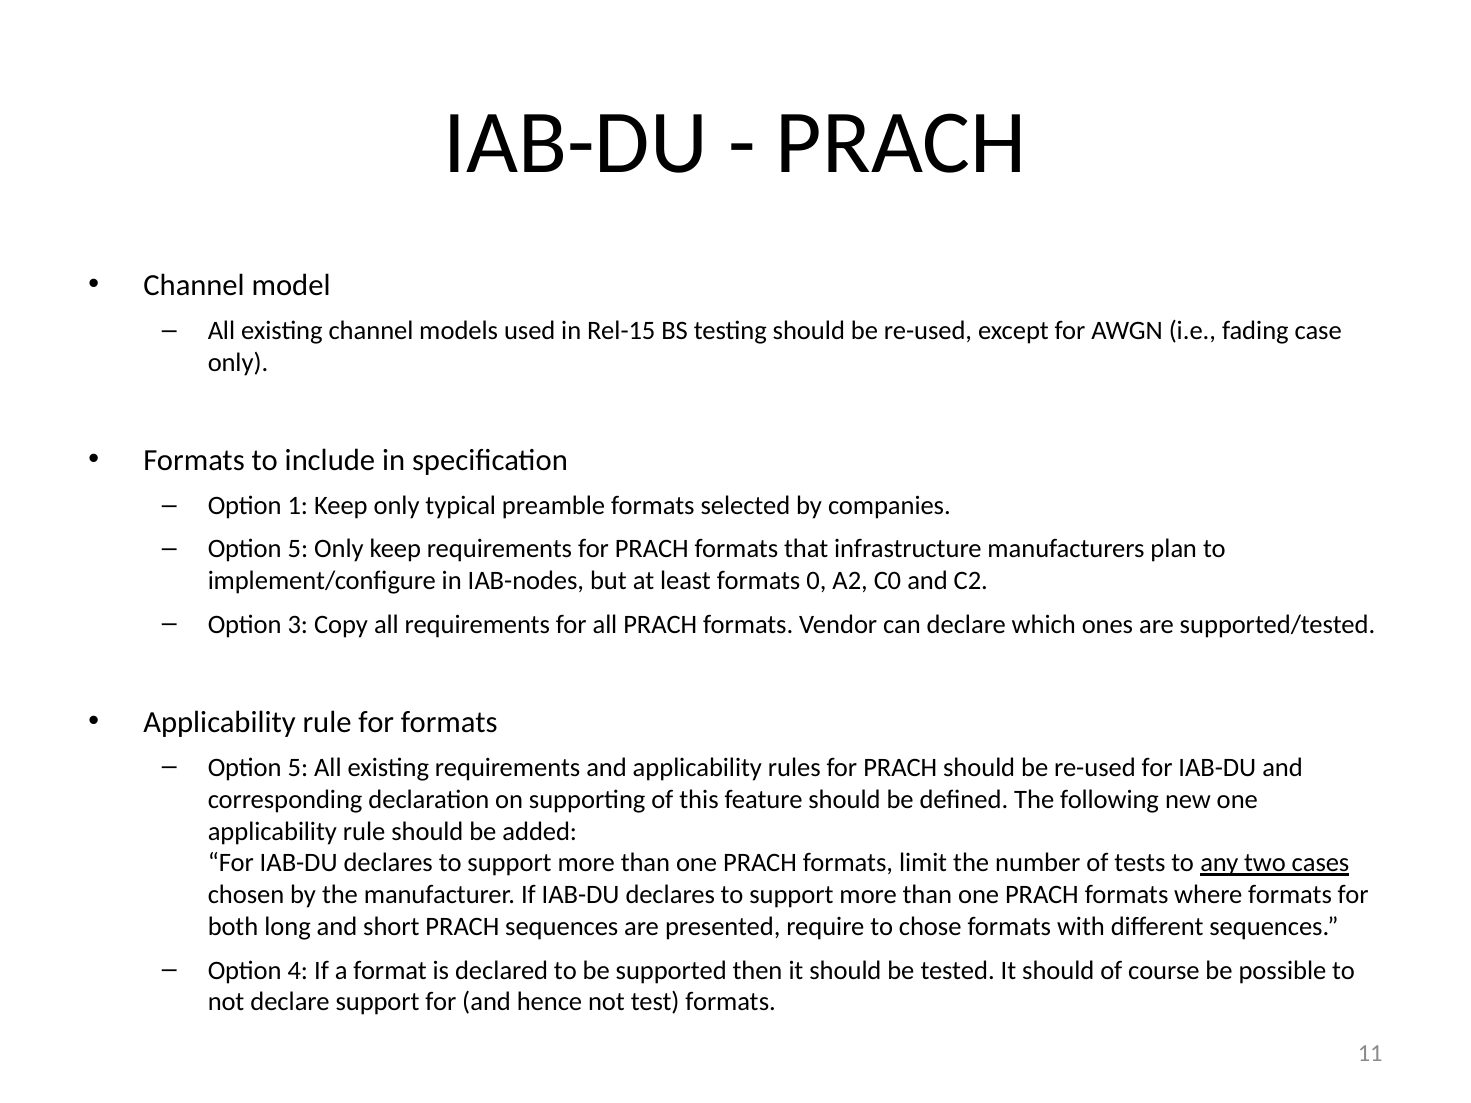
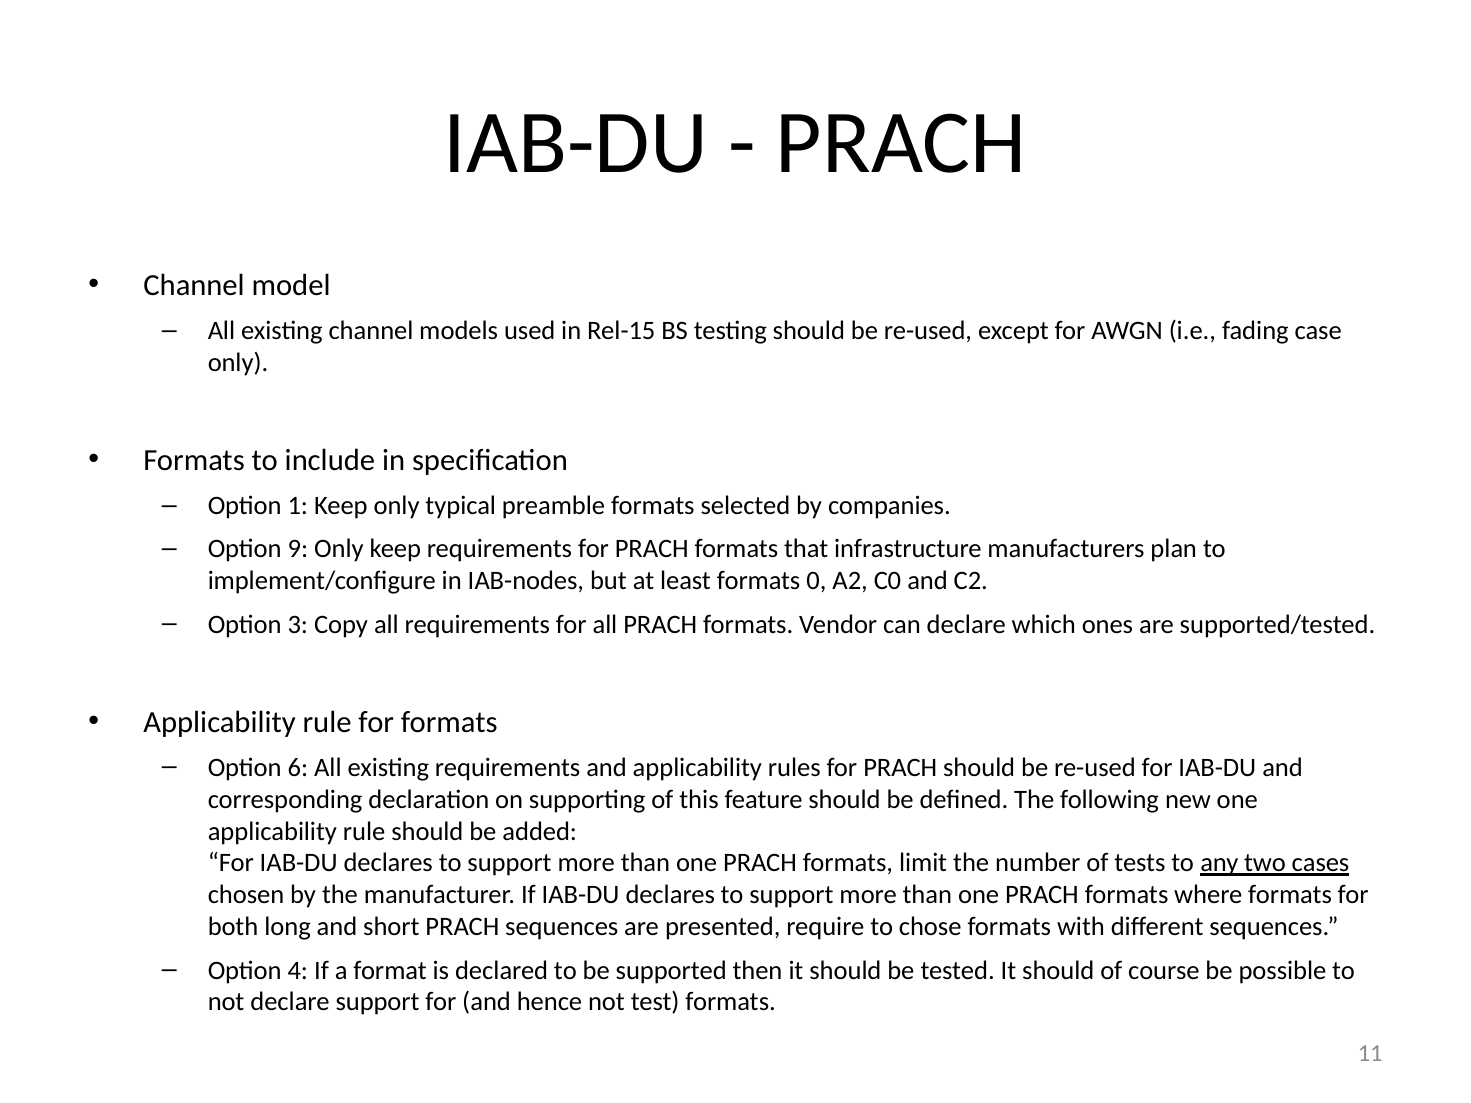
5 at (298, 549): 5 -> 9
5 at (298, 768): 5 -> 6
